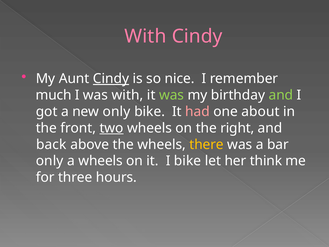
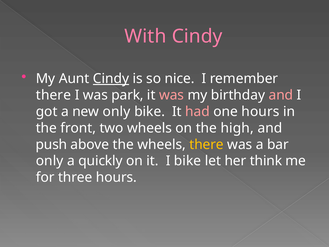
much at (54, 95): much -> there
was with: with -> park
was at (172, 95) colour: light green -> pink
and at (281, 95) colour: light green -> pink
one about: about -> hours
two underline: present -> none
right: right -> high
back: back -> push
a wheels: wheels -> quickly
